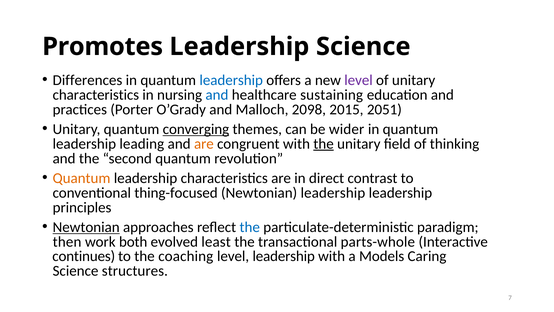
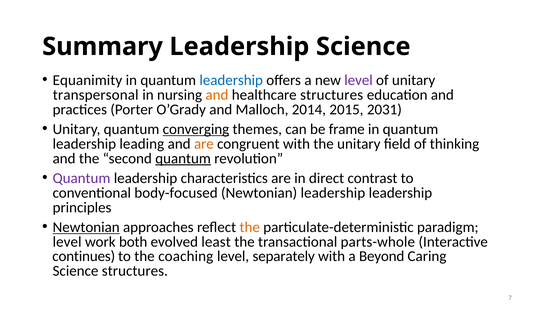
Promotes: Promotes -> Summary
Differences: Differences -> Equanimity
characteristics at (96, 95): characteristics -> transpersonal
and at (217, 95) colour: blue -> orange
healthcare sustaining: sustaining -> structures
2098: 2098 -> 2014
2051: 2051 -> 2031
wider: wider -> frame
the at (324, 144) underline: present -> none
quantum at (183, 158) underline: none -> present
Quantum at (82, 178) colour: orange -> purple
thing-focused: thing-focused -> body-focused
the at (250, 227) colour: blue -> orange
then at (67, 241): then -> level
level leadership: leadership -> separately
Models: Models -> Beyond
